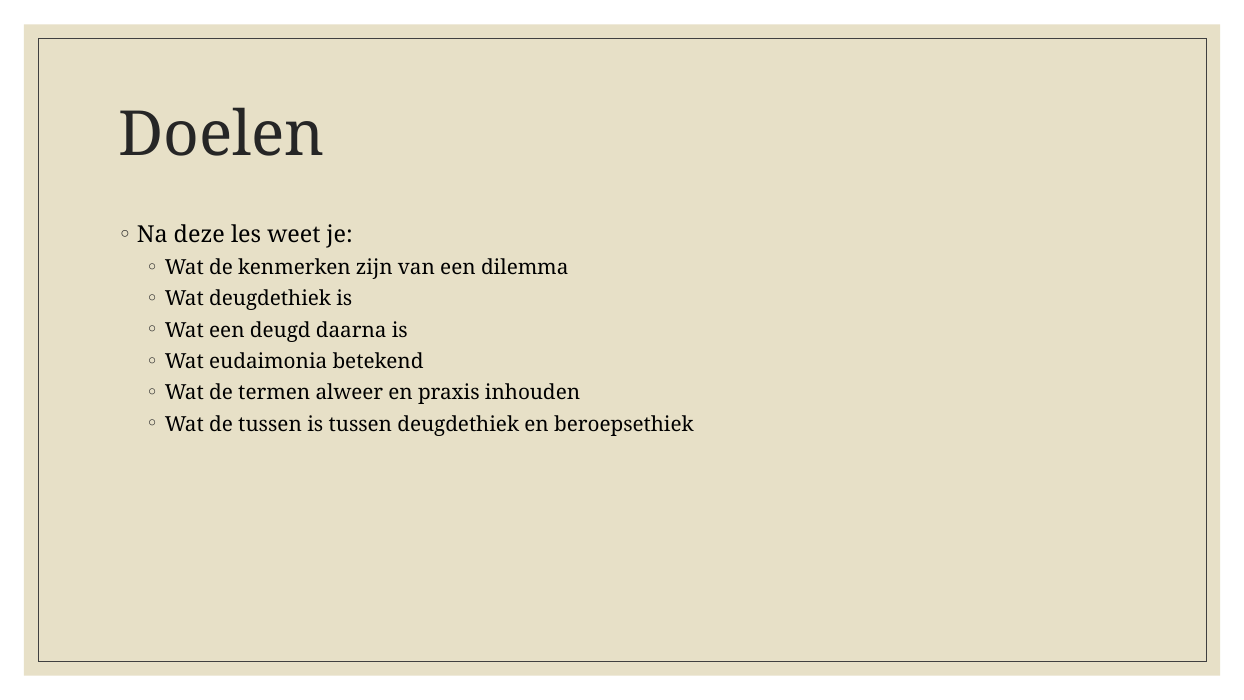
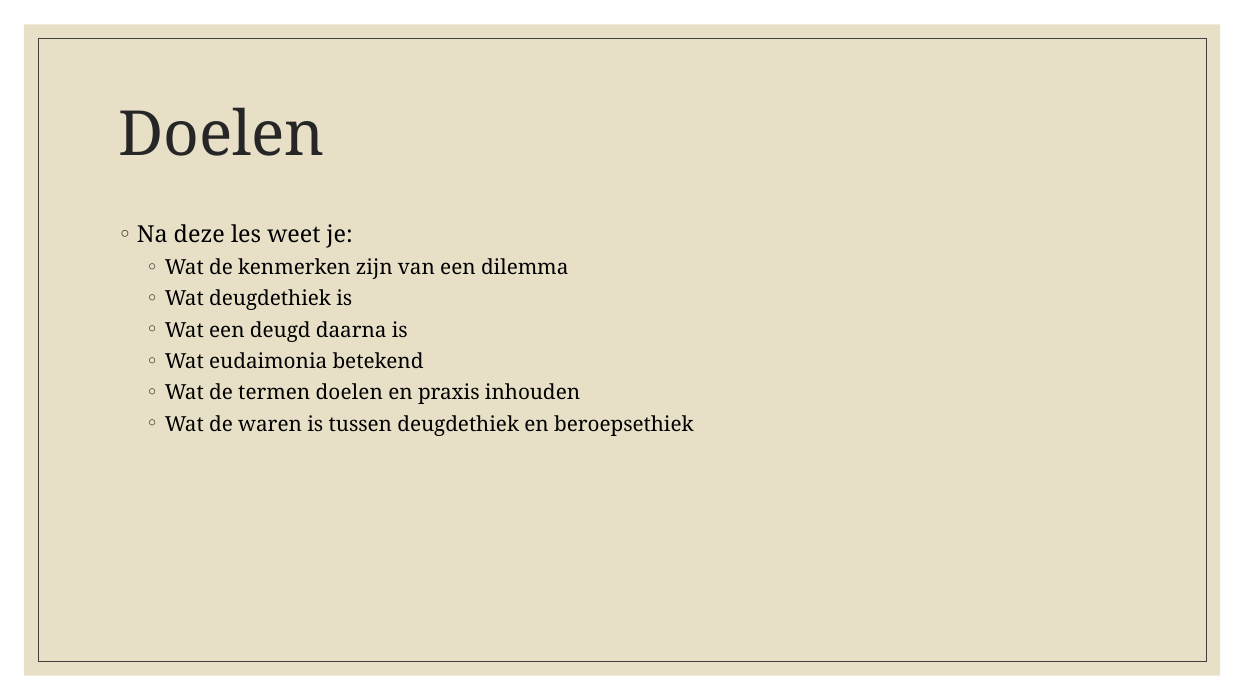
termen alweer: alweer -> doelen
de tussen: tussen -> waren
